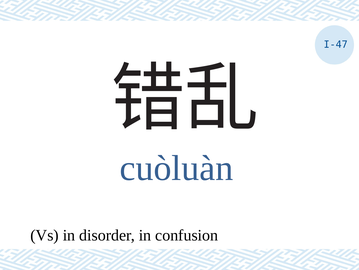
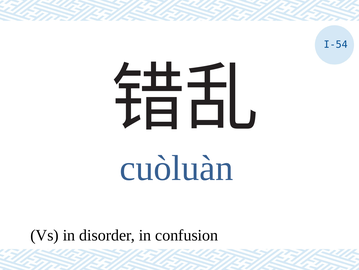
I-47: I-47 -> I-54
